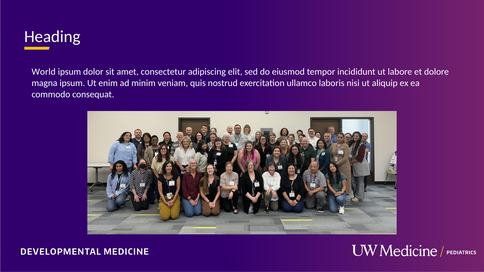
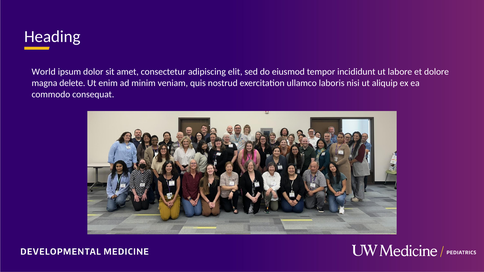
magna ipsum: ipsum -> delete
